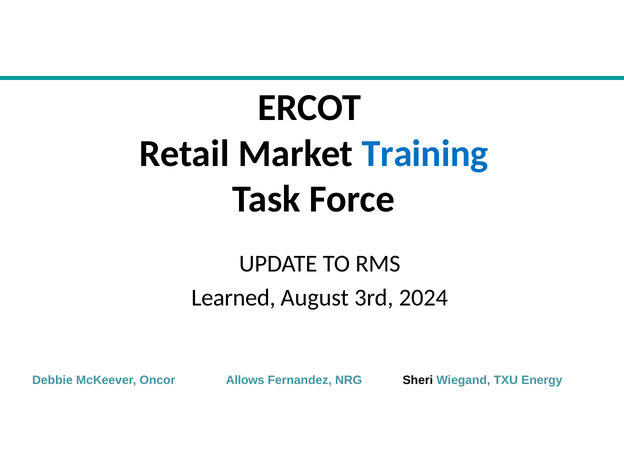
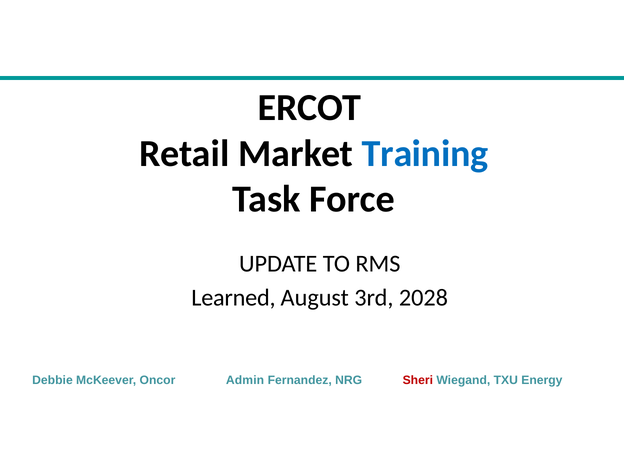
2024: 2024 -> 2028
Allows: Allows -> Admin
Sheri colour: black -> red
